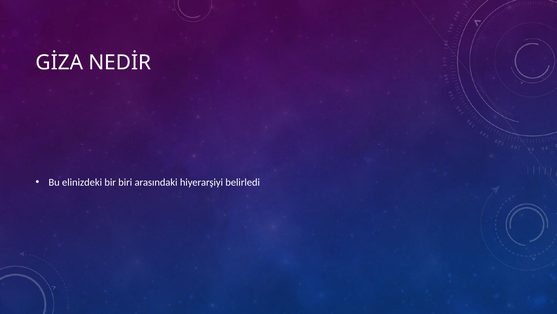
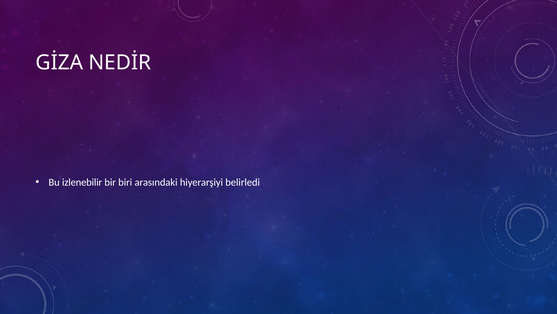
elinizdeki: elinizdeki -> izlenebilir
